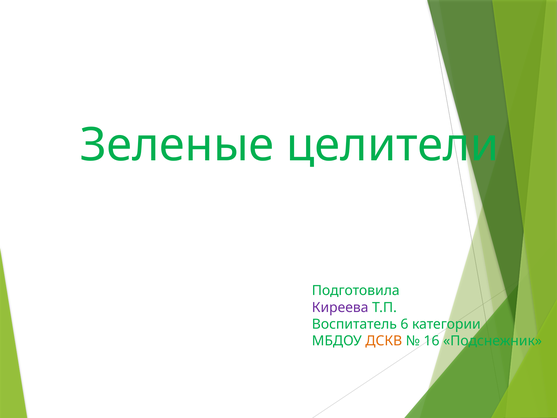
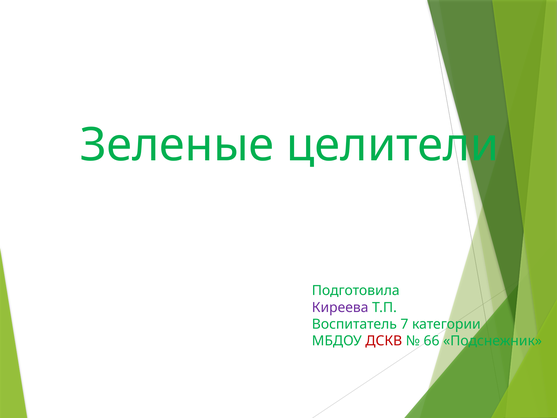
6: 6 -> 7
ДСКВ colour: orange -> red
16: 16 -> 66
